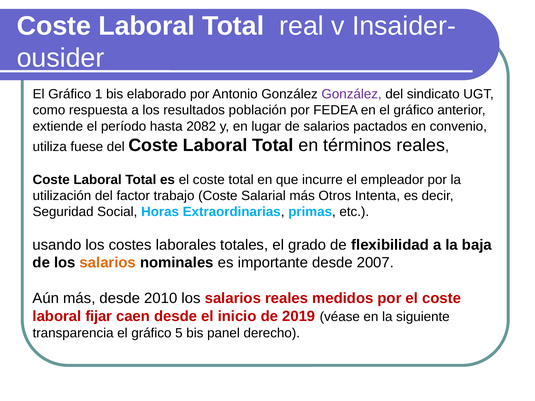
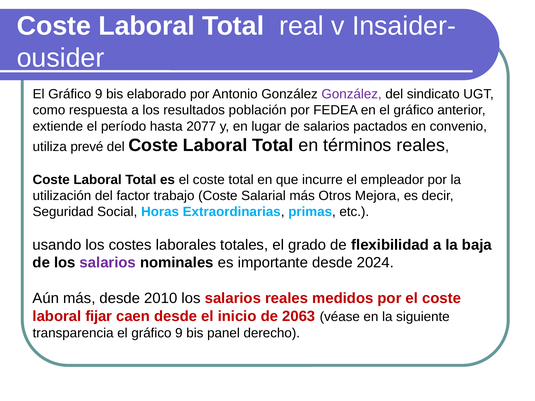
1 at (99, 94): 1 -> 9
2082: 2082 -> 2077
fuese: fuese -> prevé
Intenta: Intenta -> Mejora
salarios at (108, 263) colour: orange -> purple
2007: 2007 -> 2024
2019: 2019 -> 2063
transparencia el gráfico 5: 5 -> 9
